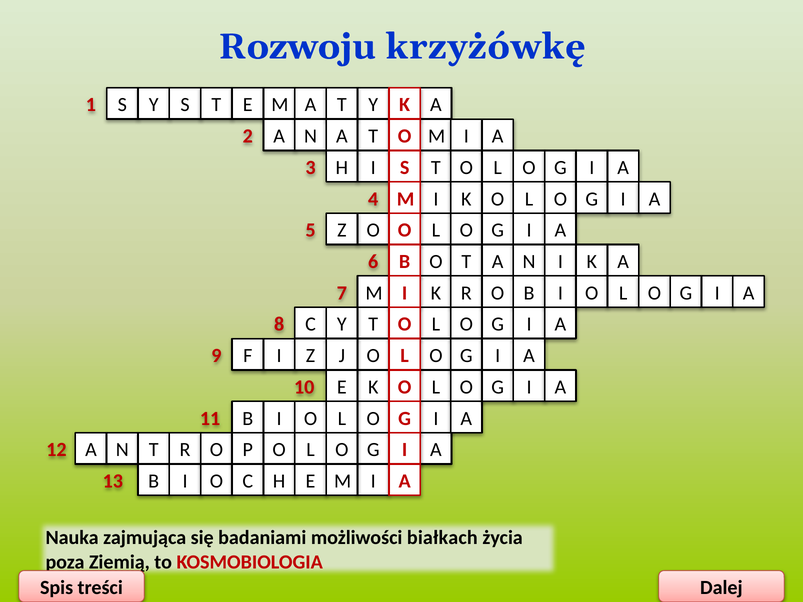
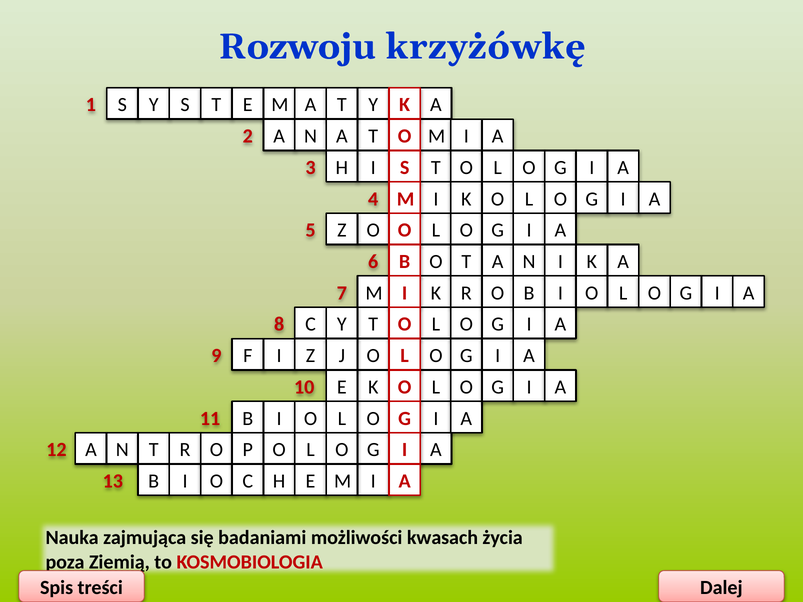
białkach: białkach -> kwasach
